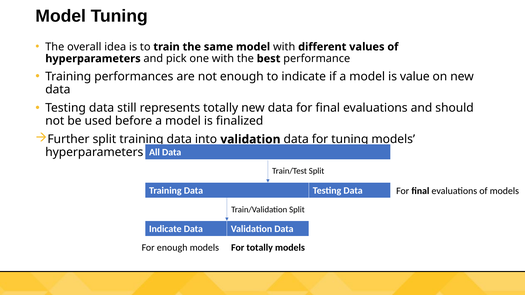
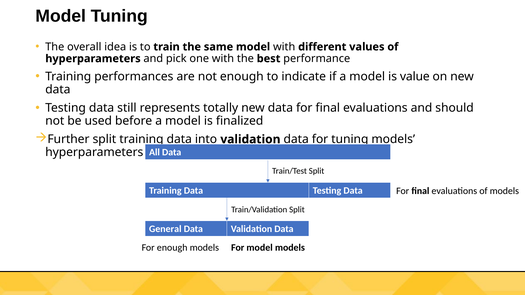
Indicate at (165, 229): Indicate -> General
For totally: totally -> model
